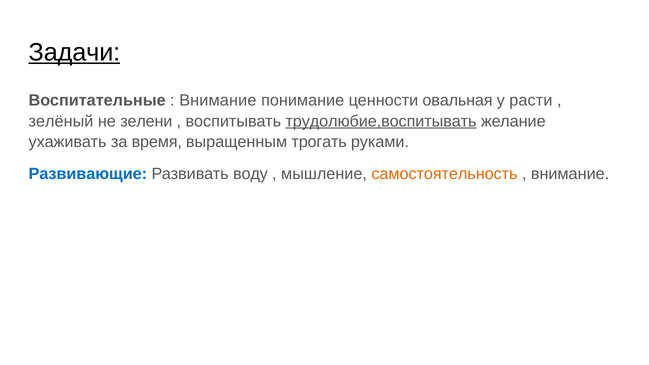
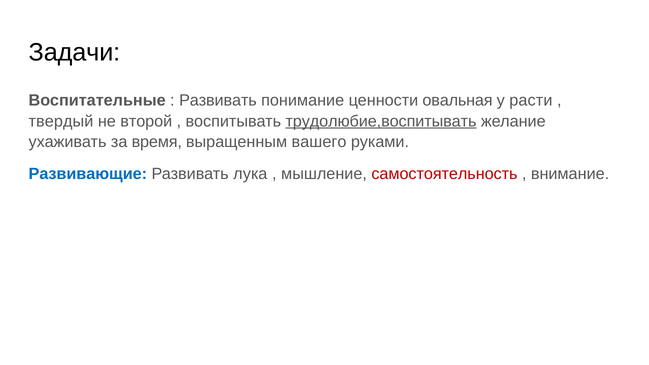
Задачи underline: present -> none
Внимание at (218, 100): Внимание -> Развивать
зелёный: зелёный -> твердый
зелени: зелени -> второй
трогать: трогать -> вашего
воду: воду -> лука
самостоятельность colour: orange -> red
